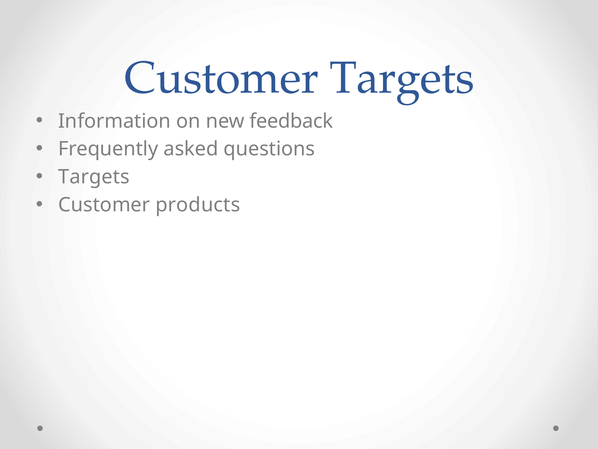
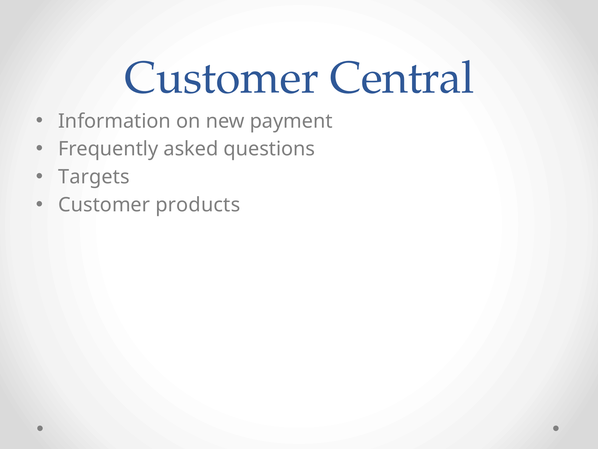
Customer Targets: Targets -> Central
feedback: feedback -> payment
